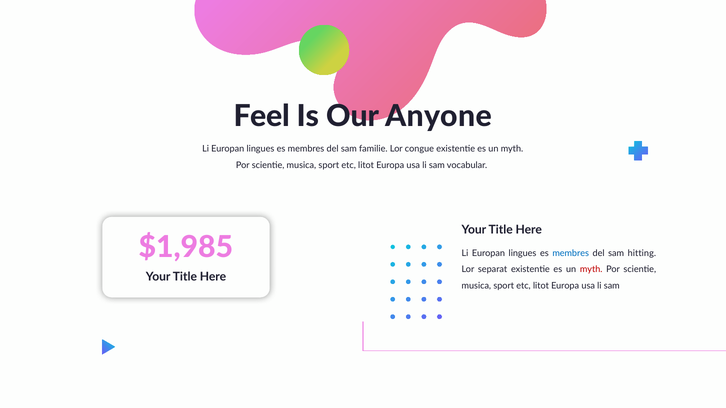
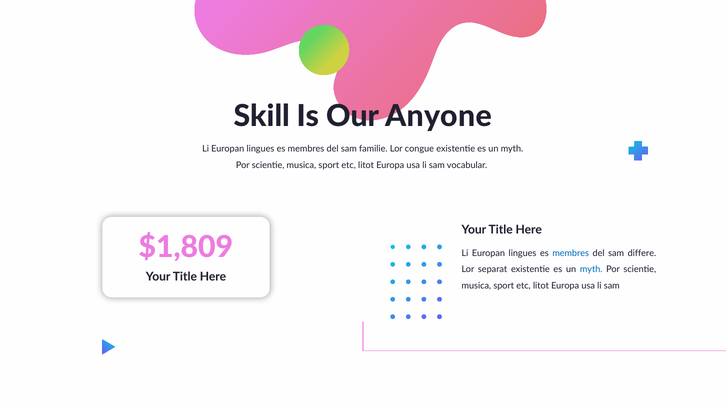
Feel: Feel -> Skill
$1,985: $1,985 -> $1,809
hitting: hitting -> differe
myth at (591, 270) colour: red -> blue
